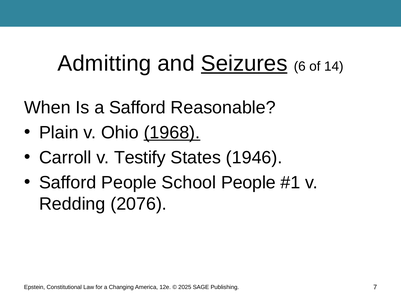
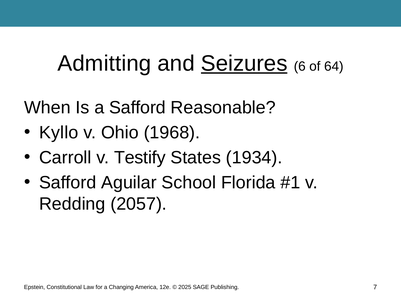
14: 14 -> 64
Plain: Plain -> Kyllo
1968 underline: present -> none
1946: 1946 -> 1934
Safford People: People -> Aguilar
School People: People -> Florida
2076: 2076 -> 2057
